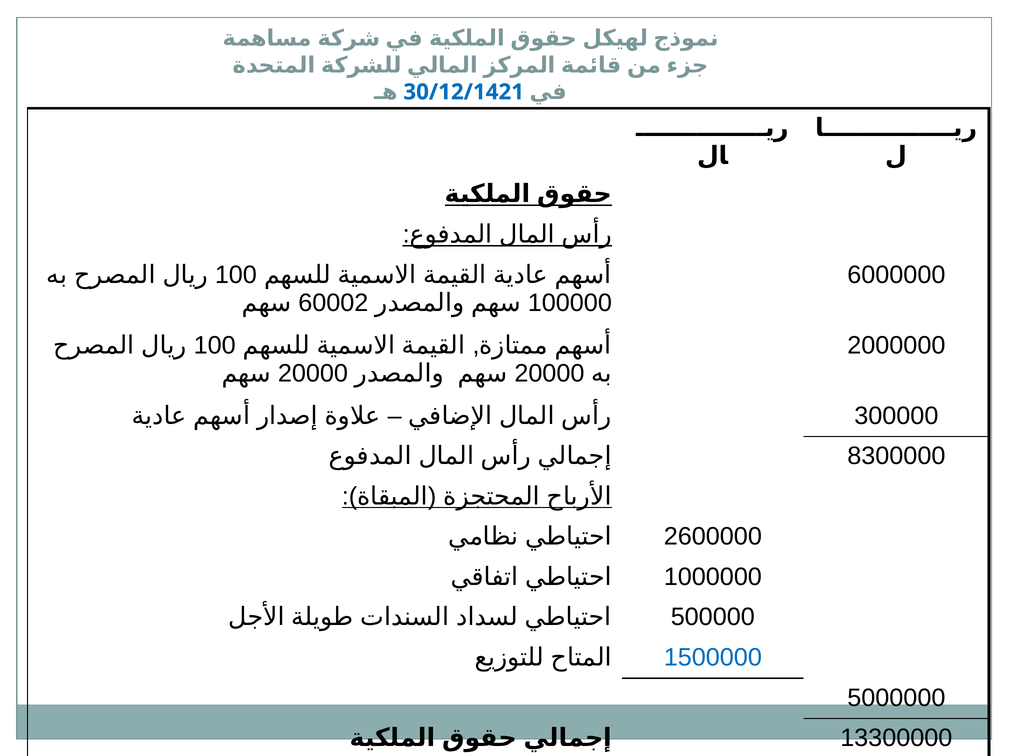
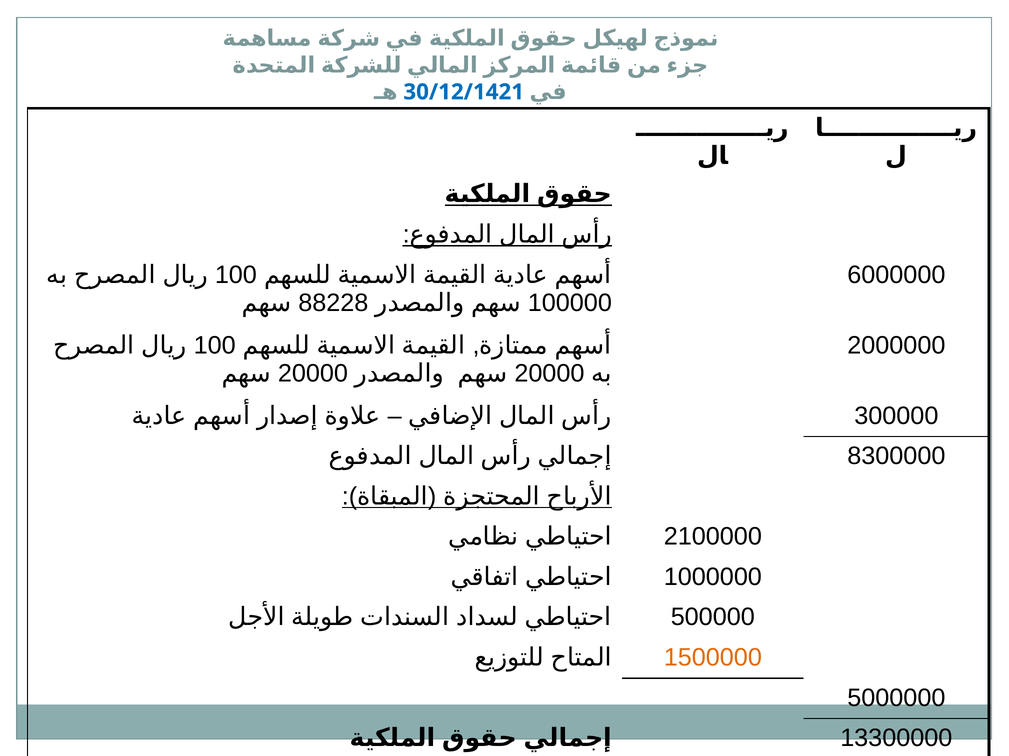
60002: 60002 -> 88228
2600000: 2600000 -> 2100000
1500000 colour: blue -> orange
